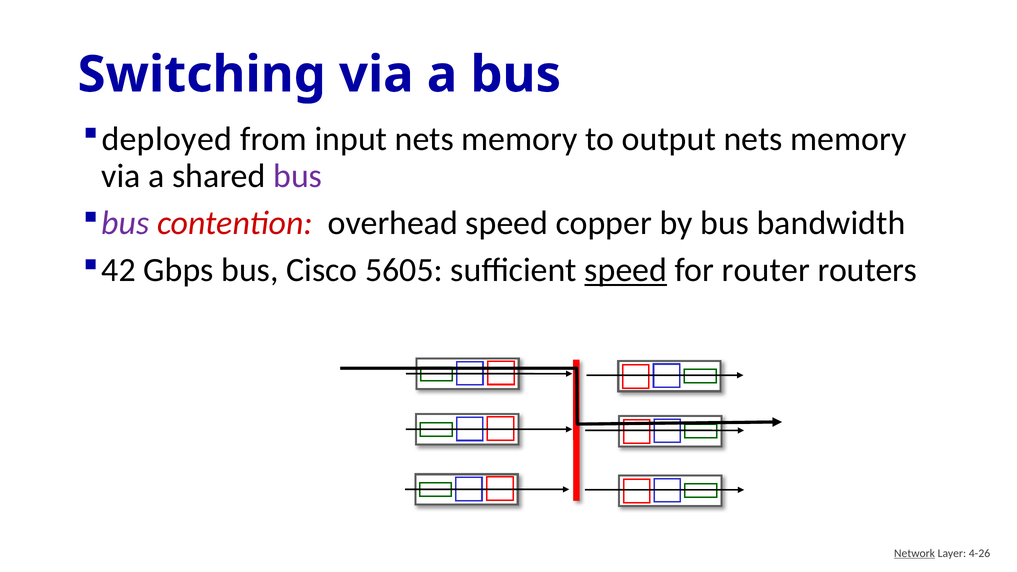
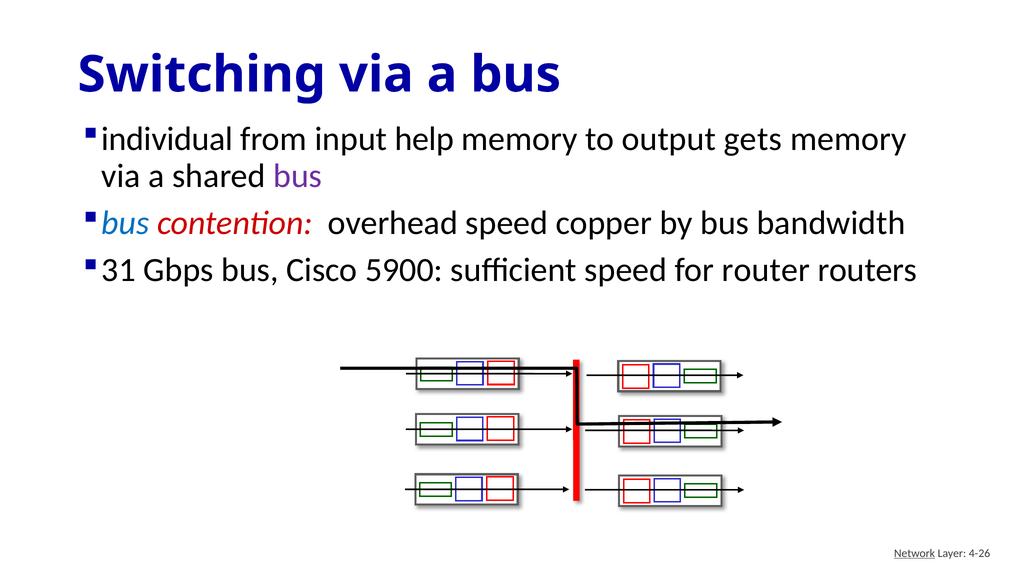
deployed: deployed -> individual
input nets: nets -> help
output nets: nets -> gets
bus at (125, 223) colour: purple -> blue
42: 42 -> 31
5605: 5605 -> 5900
speed at (626, 270) underline: present -> none
